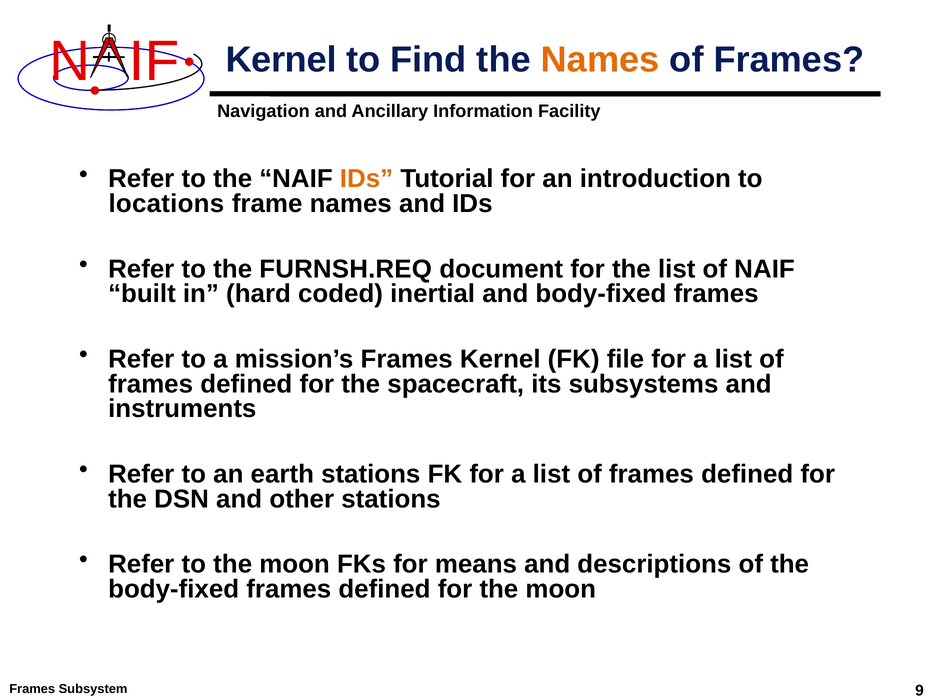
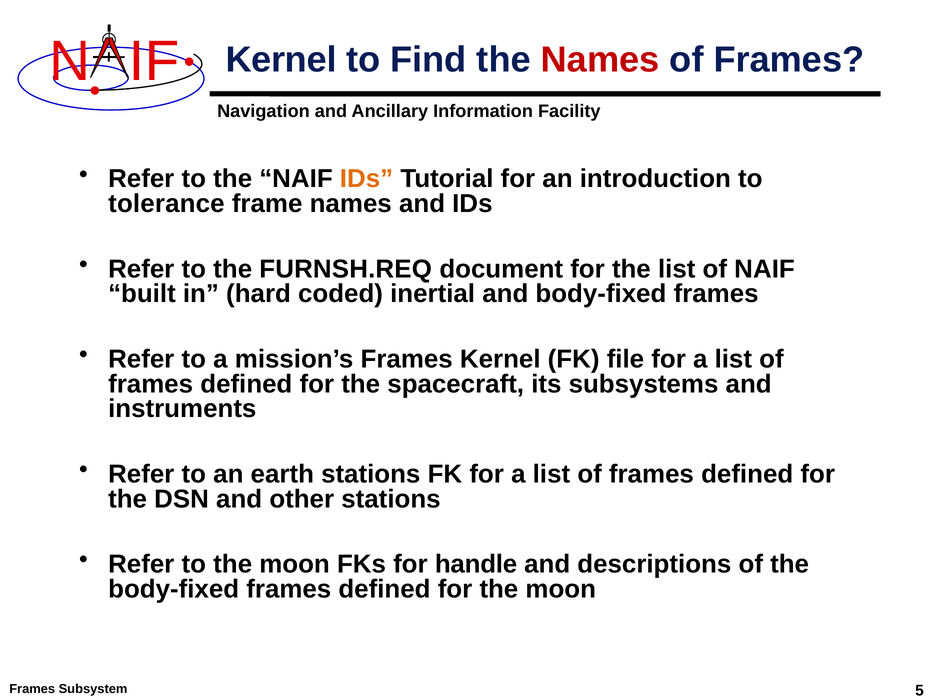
Names at (600, 60) colour: orange -> red
locations: locations -> tolerance
means: means -> handle
9: 9 -> 5
